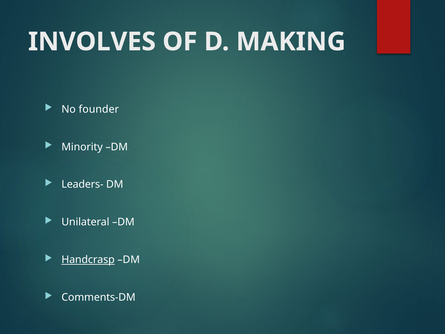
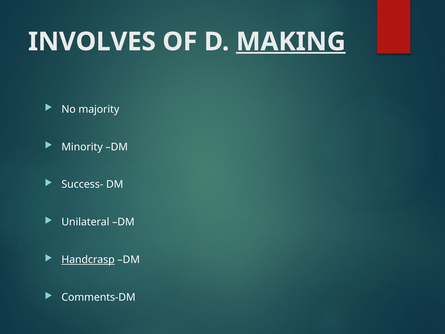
MAKING underline: none -> present
founder: founder -> majority
Leaders-: Leaders- -> Success-
